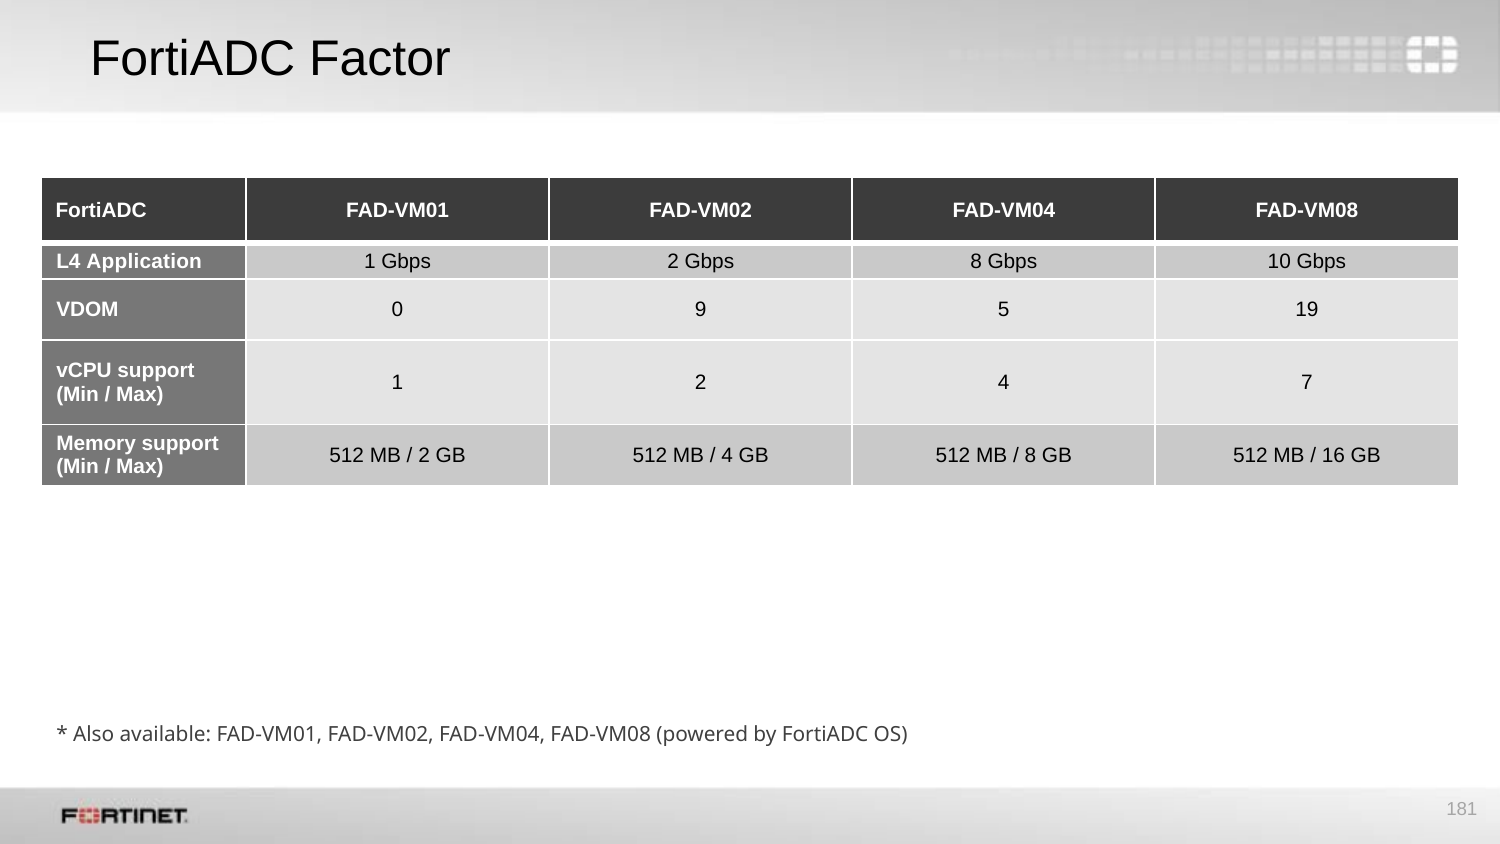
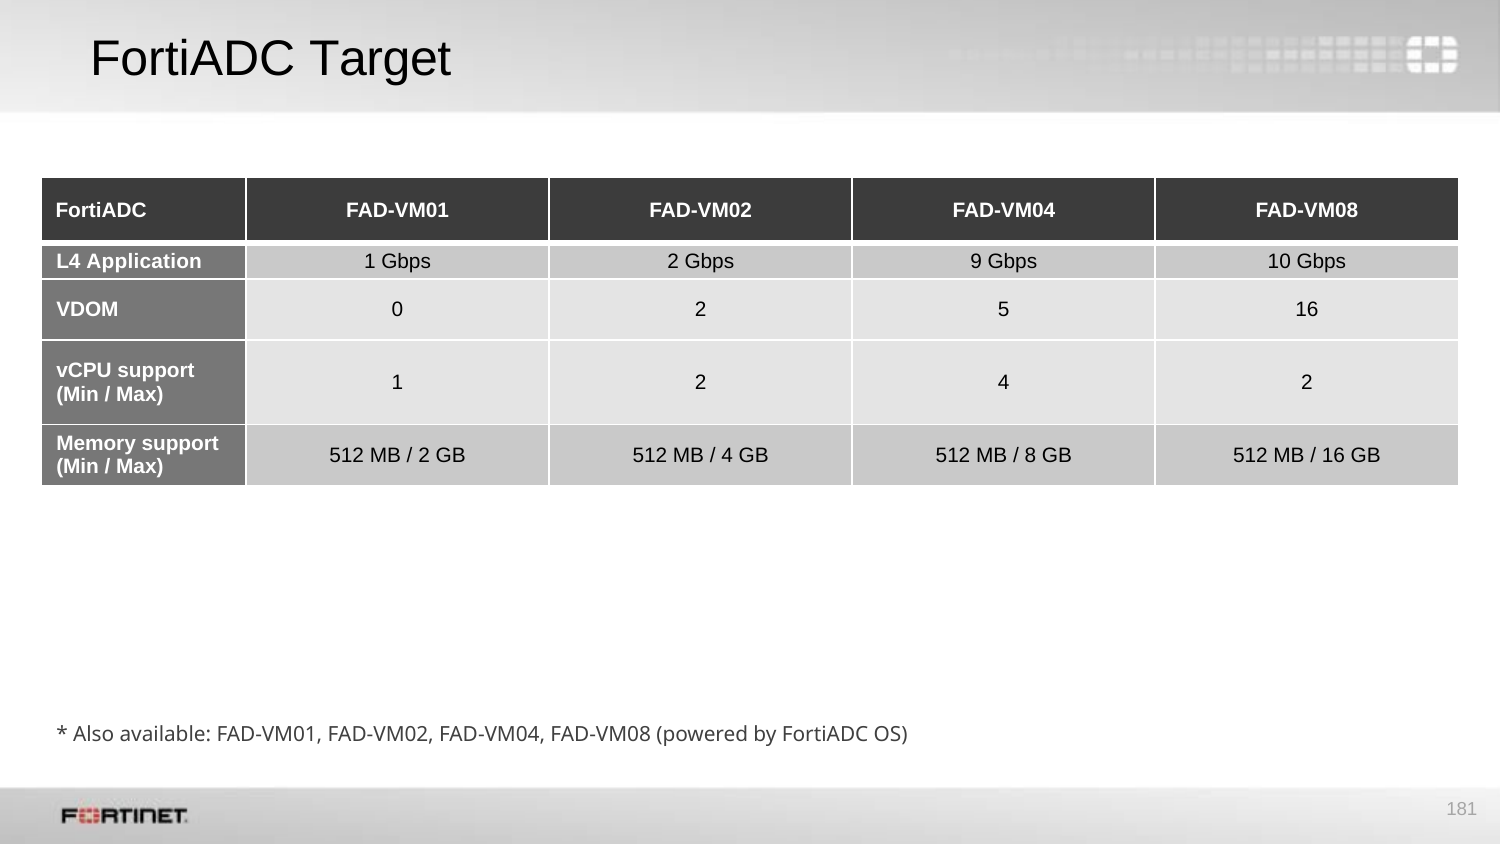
Factor: Factor -> Target
Gbps 8: 8 -> 9
0 9: 9 -> 2
5 19: 19 -> 16
4 7: 7 -> 2
